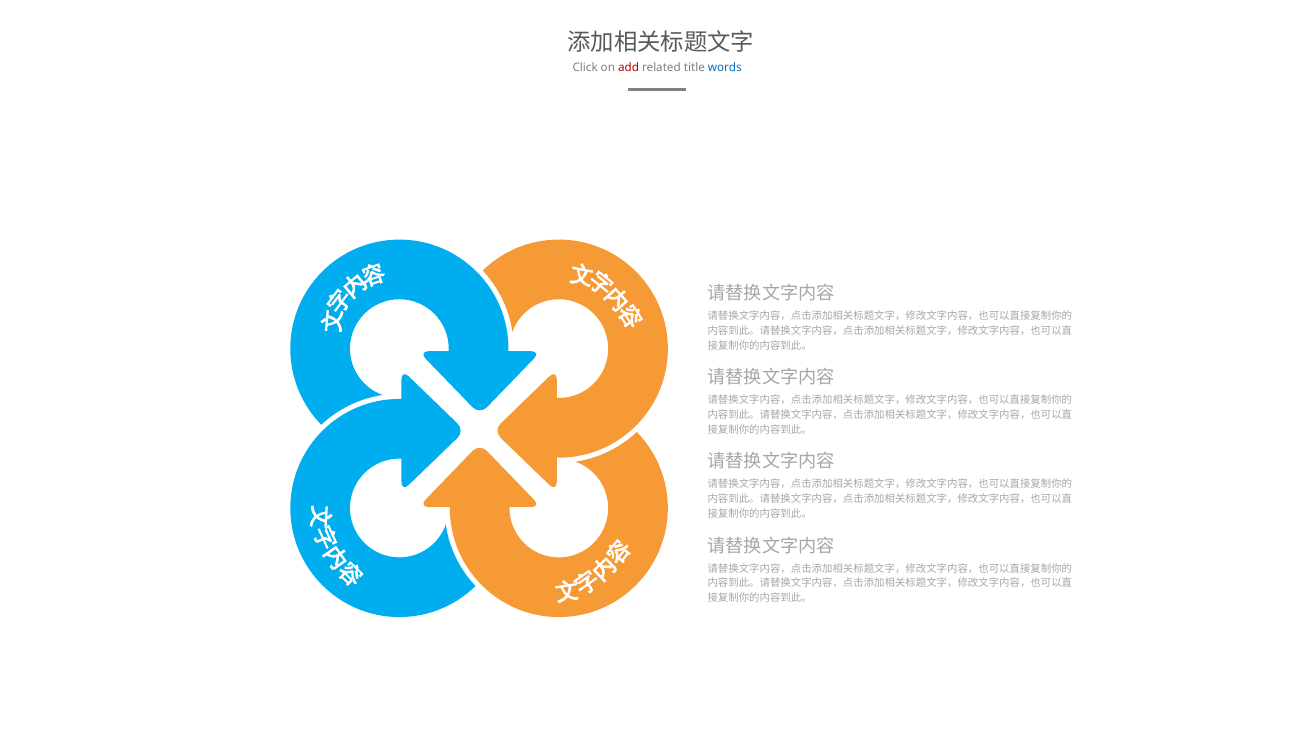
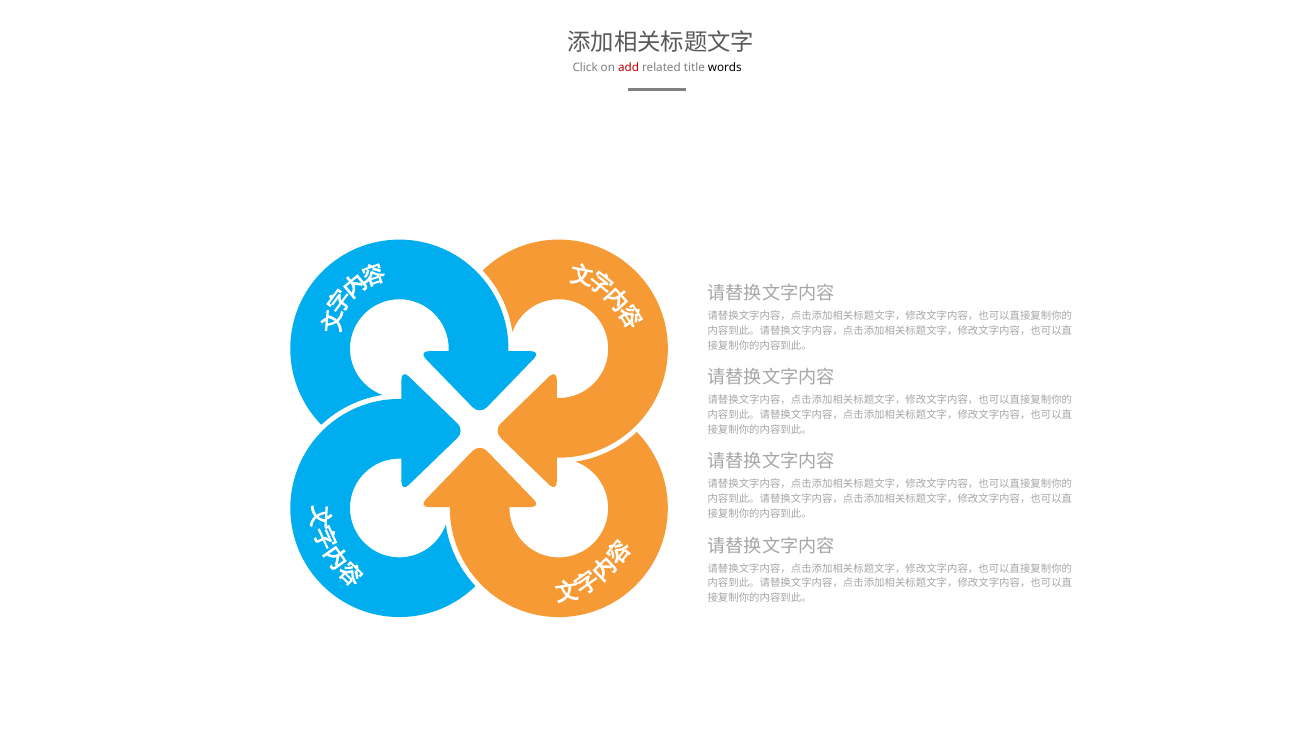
words colour: blue -> black
